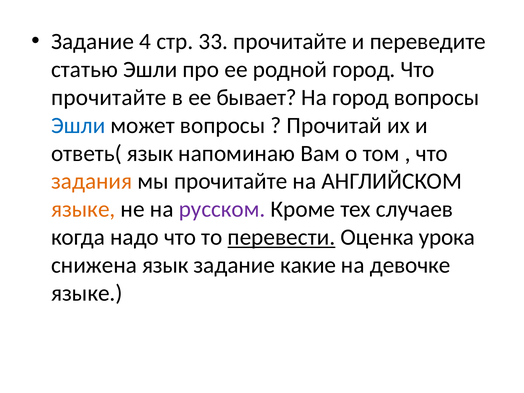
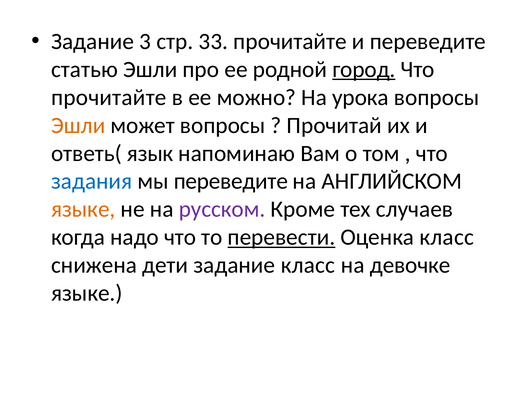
4: 4 -> 3
город at (364, 69) underline: none -> present
бывает: бывает -> можно
На город: город -> урока
Эшли at (78, 125) colour: blue -> orange
задания colour: orange -> blue
мы прочитайте: прочитайте -> переведите
Оценка урока: урока -> класс
снижена язык: язык -> дети
задание какие: какие -> класс
